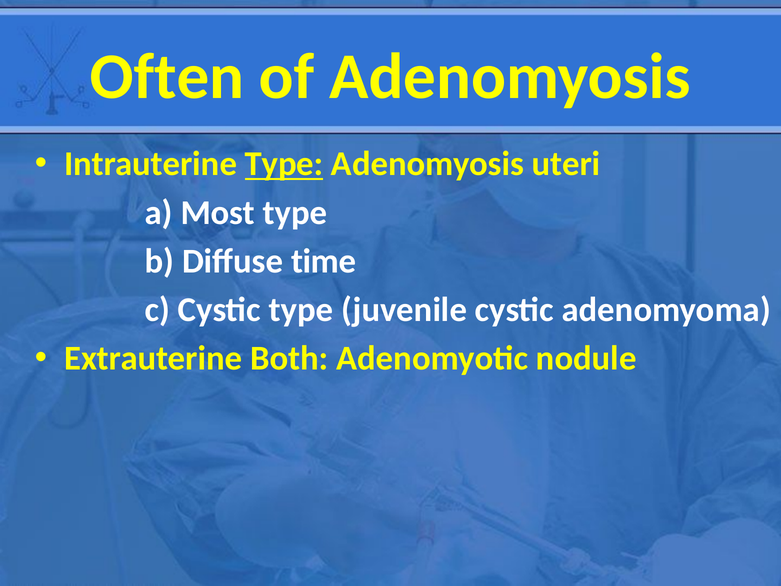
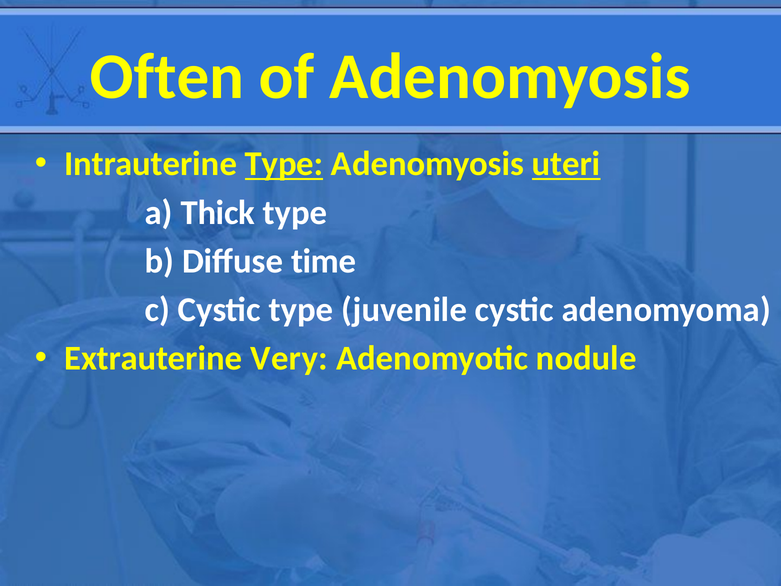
uteri underline: none -> present
Most: Most -> Thick
Both: Both -> Very
